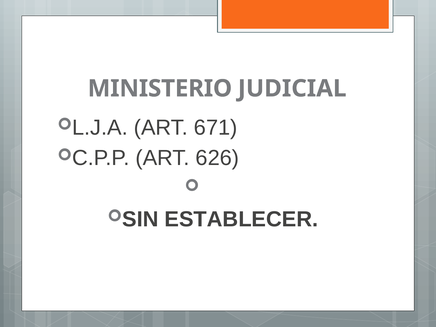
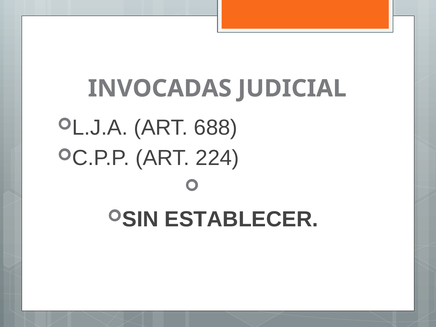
MINISTERIO: MINISTERIO -> INVOCADAS
671: 671 -> 688
626: 626 -> 224
